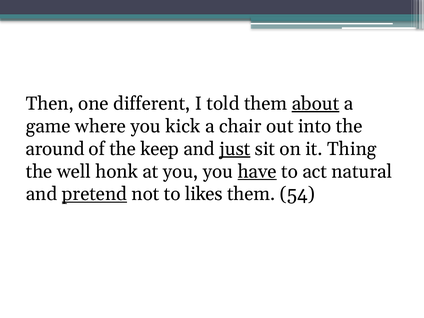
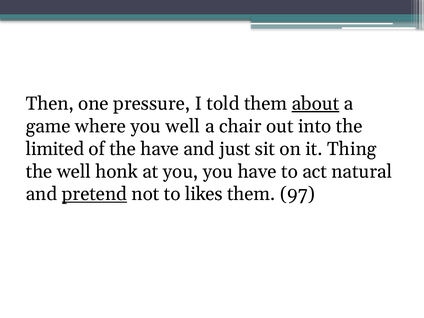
different: different -> pressure
you kick: kick -> well
around: around -> limited
the keep: keep -> have
just underline: present -> none
have at (257, 171) underline: present -> none
54: 54 -> 97
